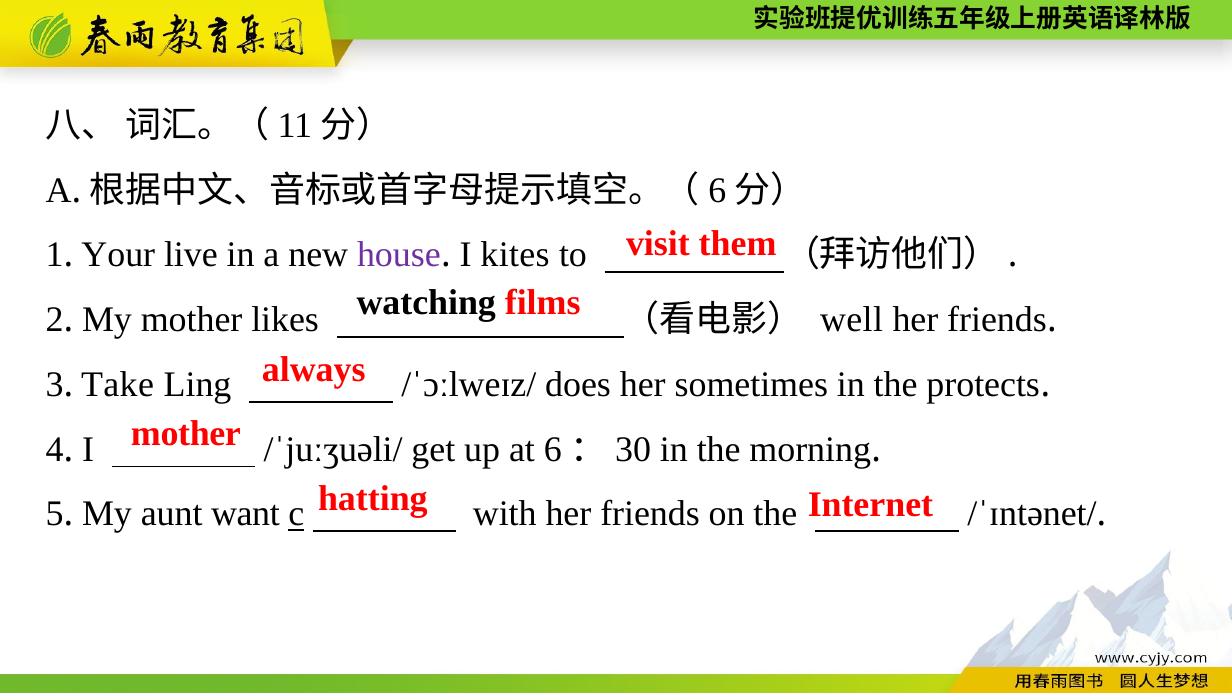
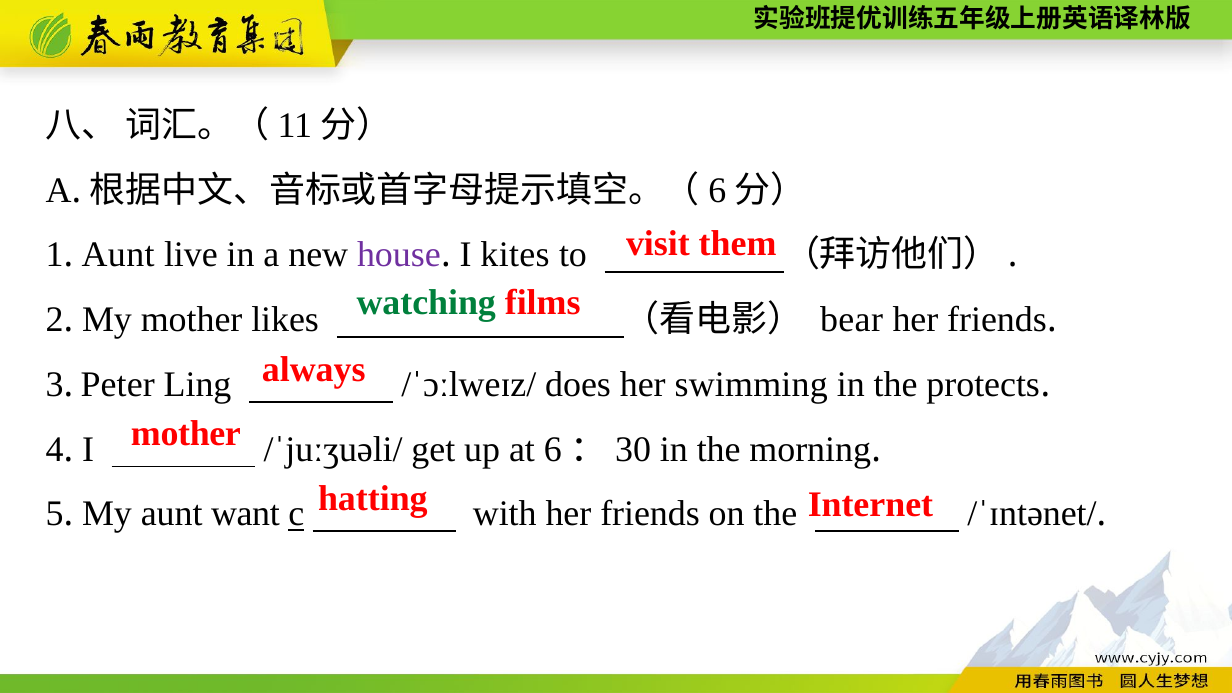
Your at (118, 255): Your -> Aunt
watching colour: black -> green
well: well -> bear
Take: Take -> Peter
sometimes: sometimes -> swimming
